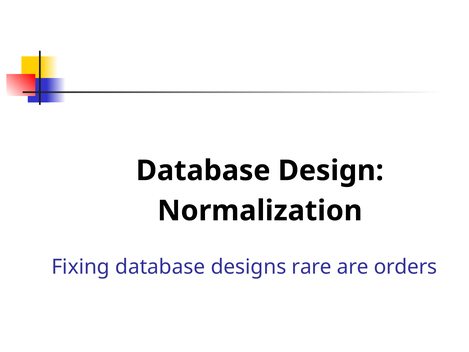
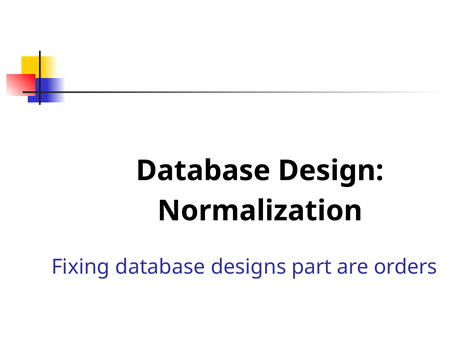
rare: rare -> part
